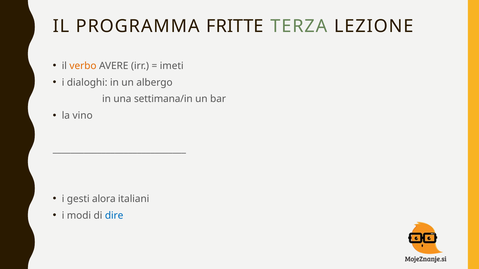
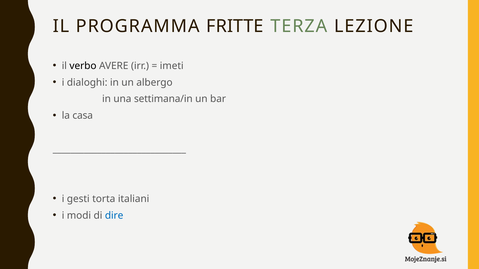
verbo colour: orange -> black
vino: vino -> casa
alora: alora -> torta
